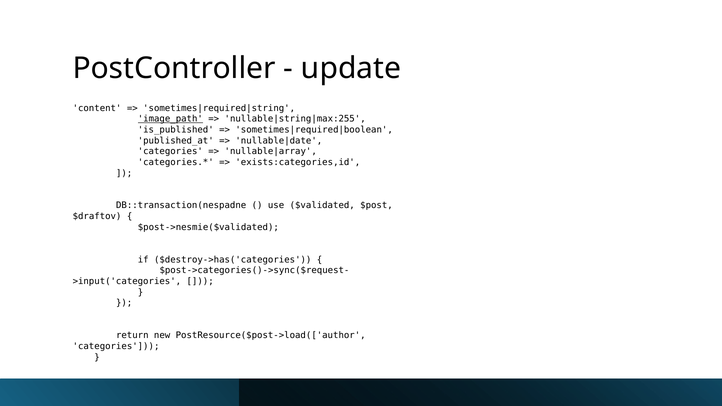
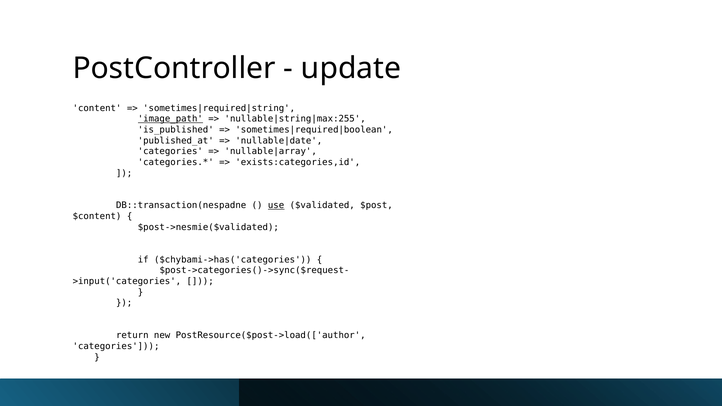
use underline: none -> present
$draftov: $draftov -> $content
$destroy->has('categories: $destroy->has('categories -> $chybami->has('categories
